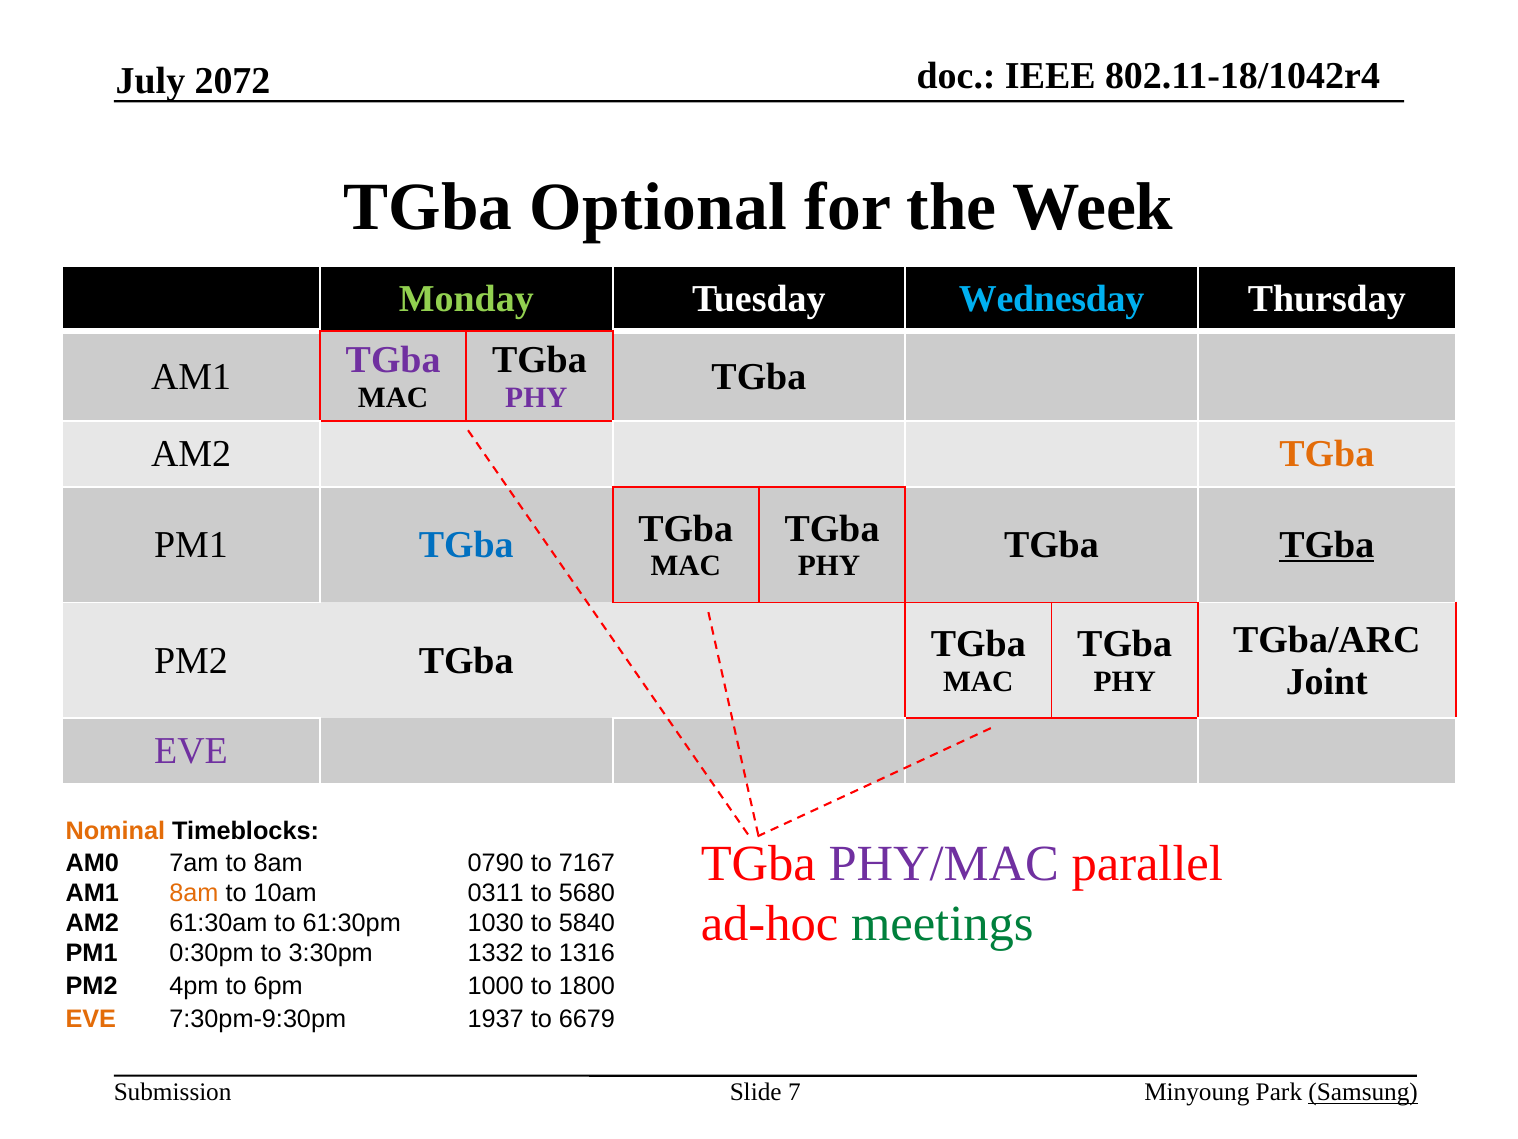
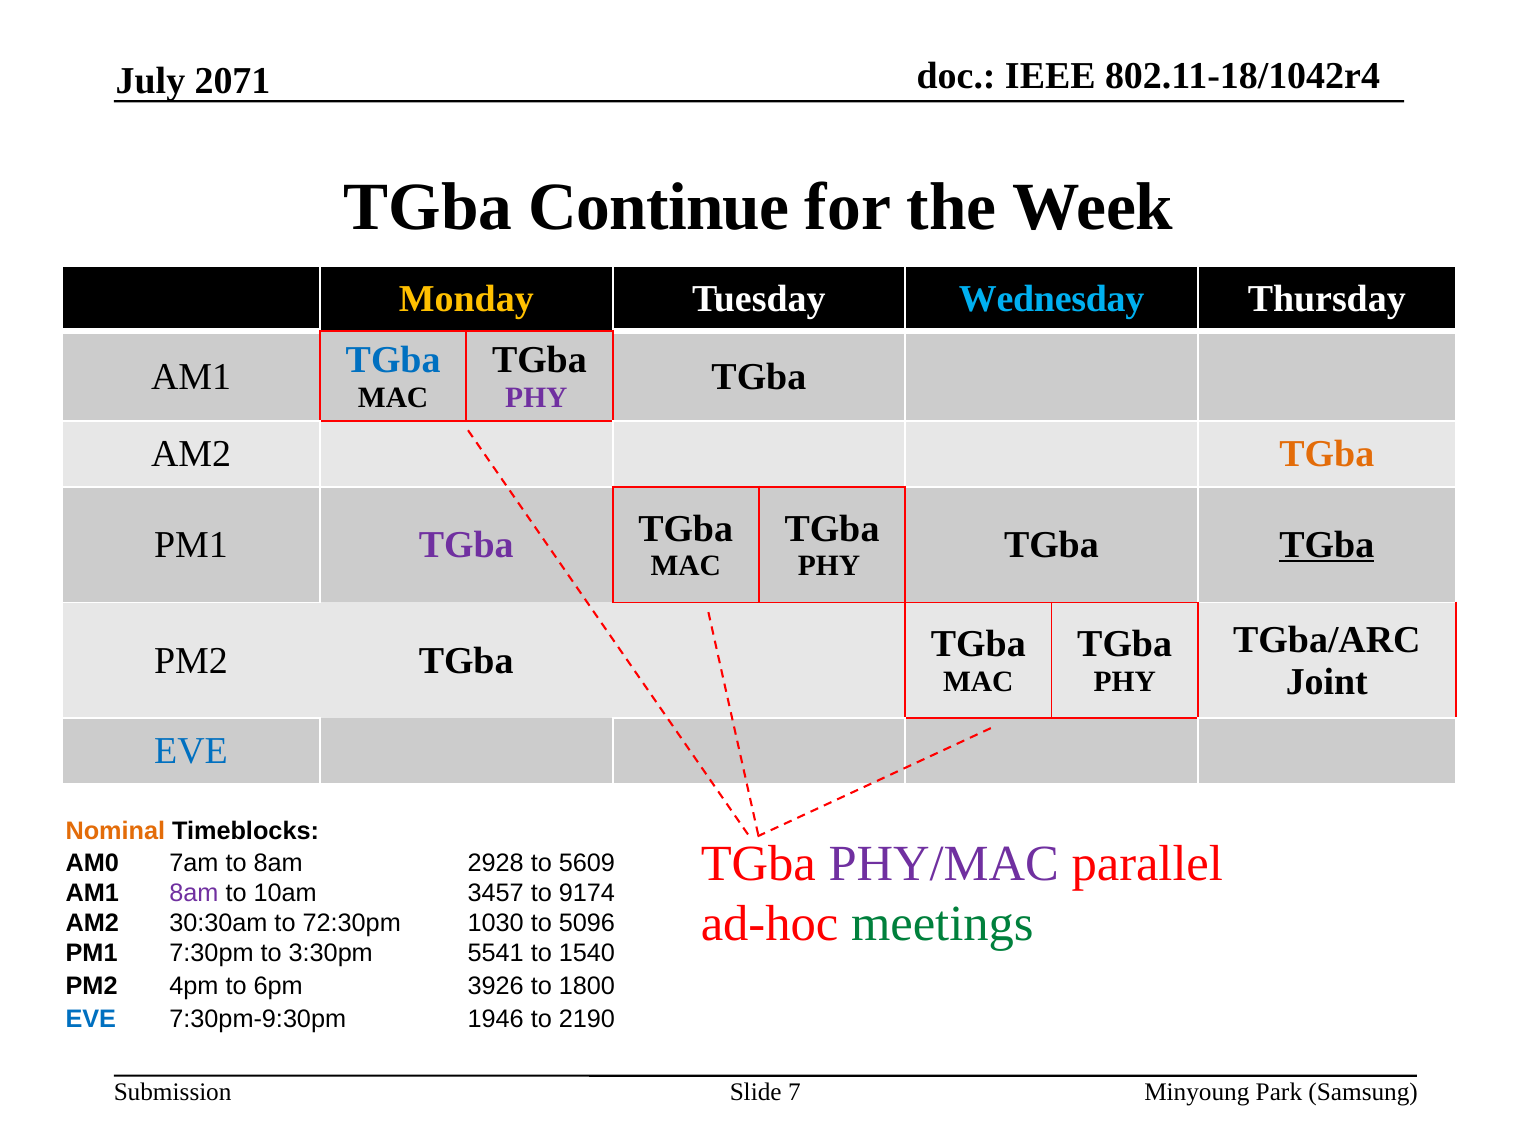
2072: 2072 -> 2071
Optional: Optional -> Continue
Monday colour: light green -> yellow
TGba at (393, 360) colour: purple -> blue
TGba at (466, 545) colour: blue -> purple
EVE at (191, 751) colour: purple -> blue
0790: 0790 -> 2928
7167: 7167 -> 5609
8am at (194, 892) colour: orange -> purple
0311: 0311 -> 3457
5680: 5680 -> 9174
61:30am: 61:30am -> 30:30am
61:30pm: 61:30pm -> 72:30pm
5840: 5840 -> 5096
0:30pm: 0:30pm -> 7:30pm
1332: 1332 -> 5541
1316: 1316 -> 1540
1000: 1000 -> 3926
EVE at (91, 1019) colour: orange -> blue
1937: 1937 -> 1946
6679: 6679 -> 2190
Samsung underline: present -> none
